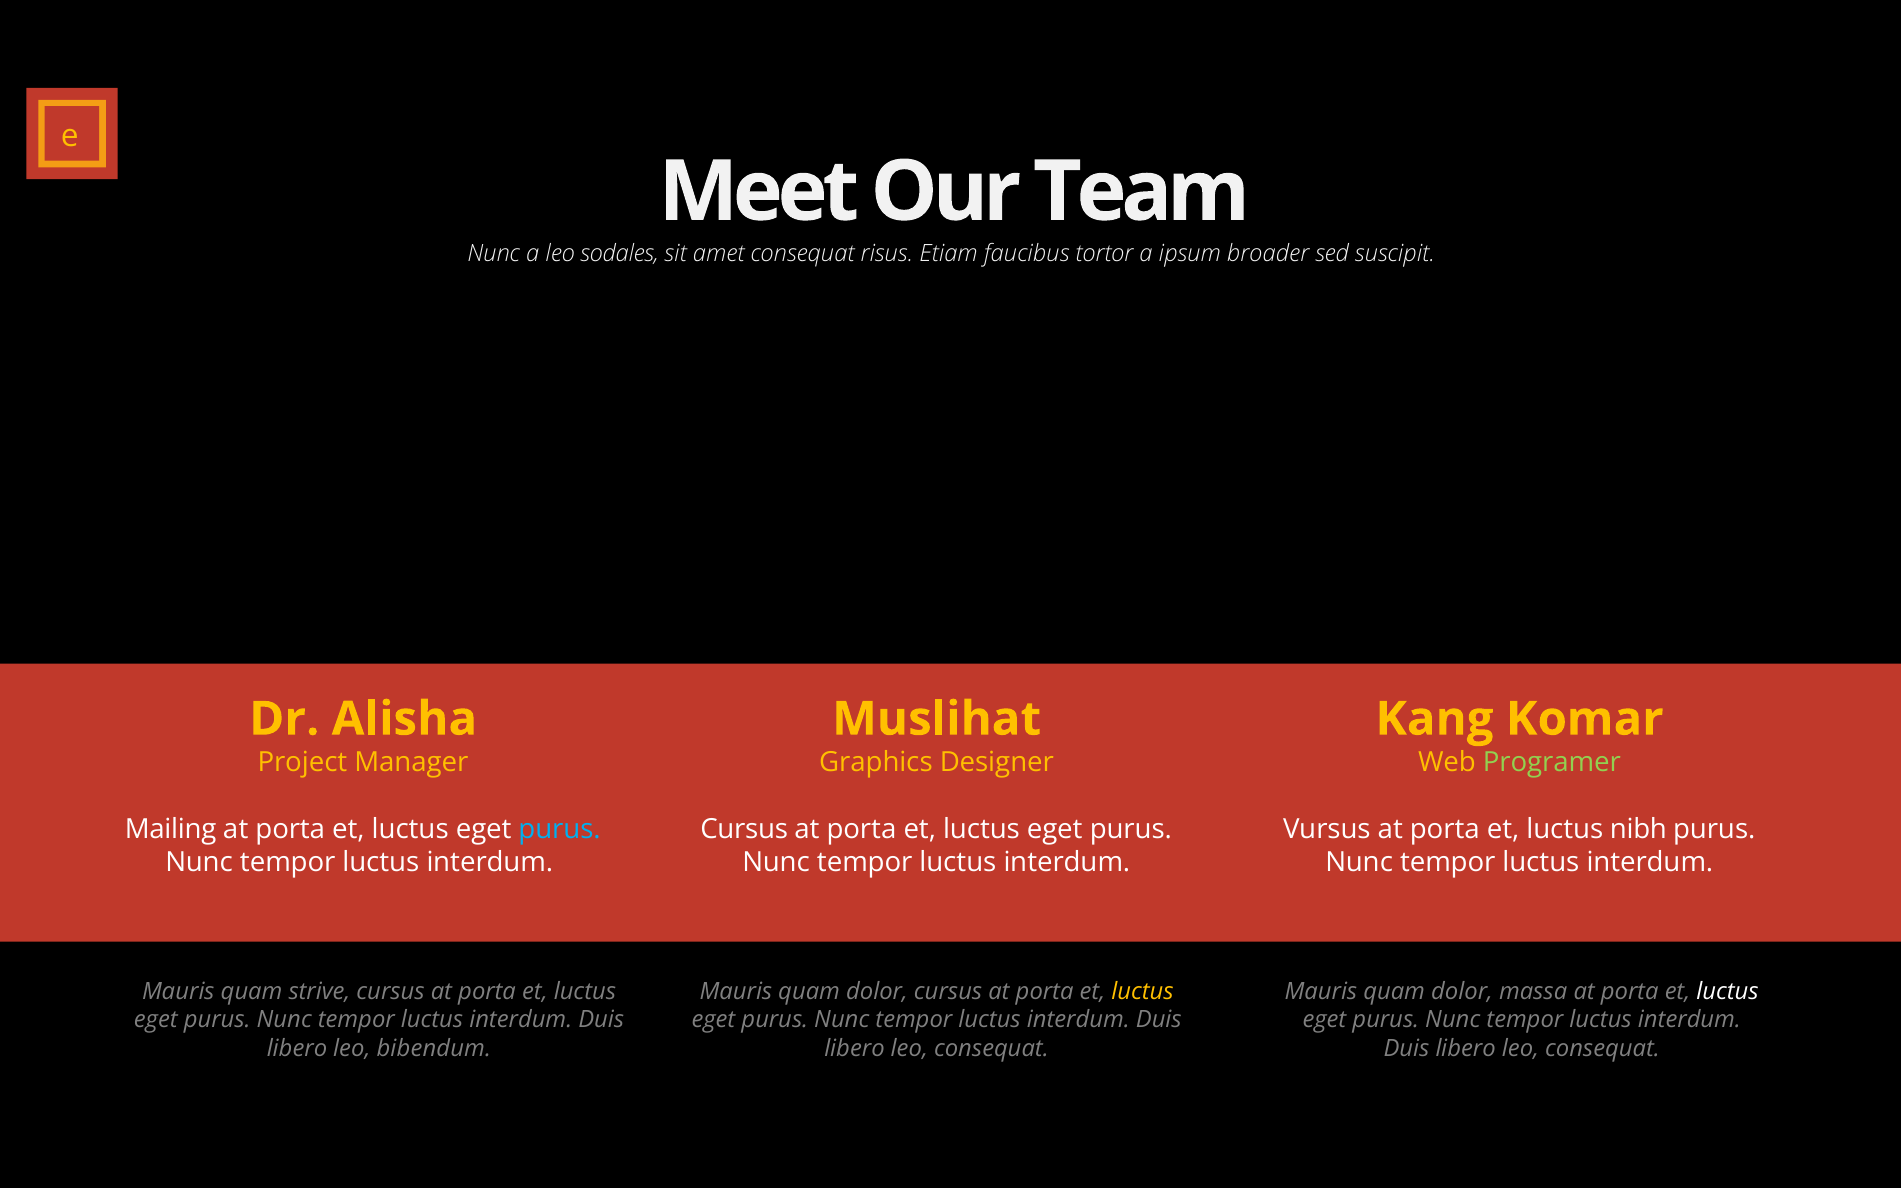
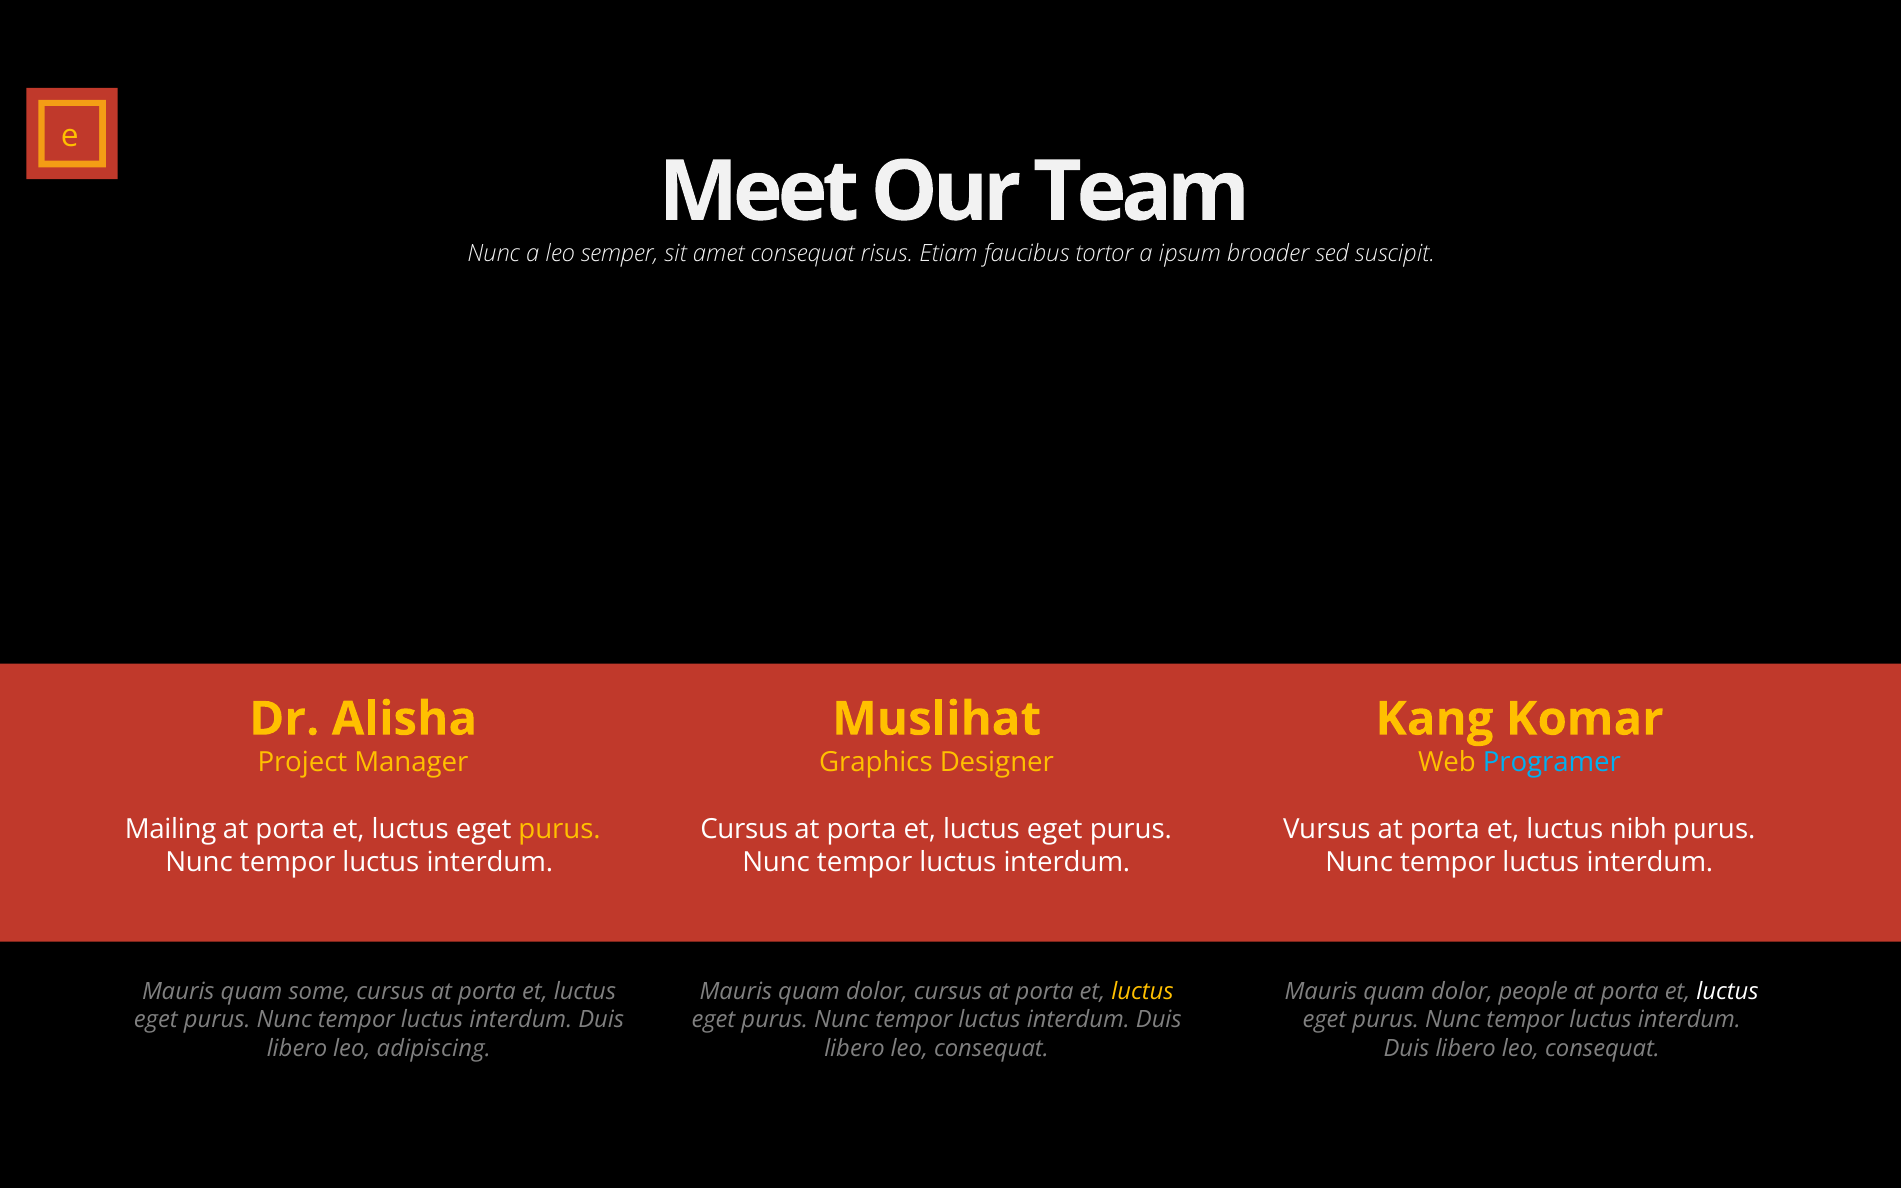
sodales: sodales -> semper
Programer colour: light green -> light blue
purus at (560, 829) colour: light blue -> yellow
strive: strive -> some
massa: massa -> people
bibendum: bibendum -> adipiscing
